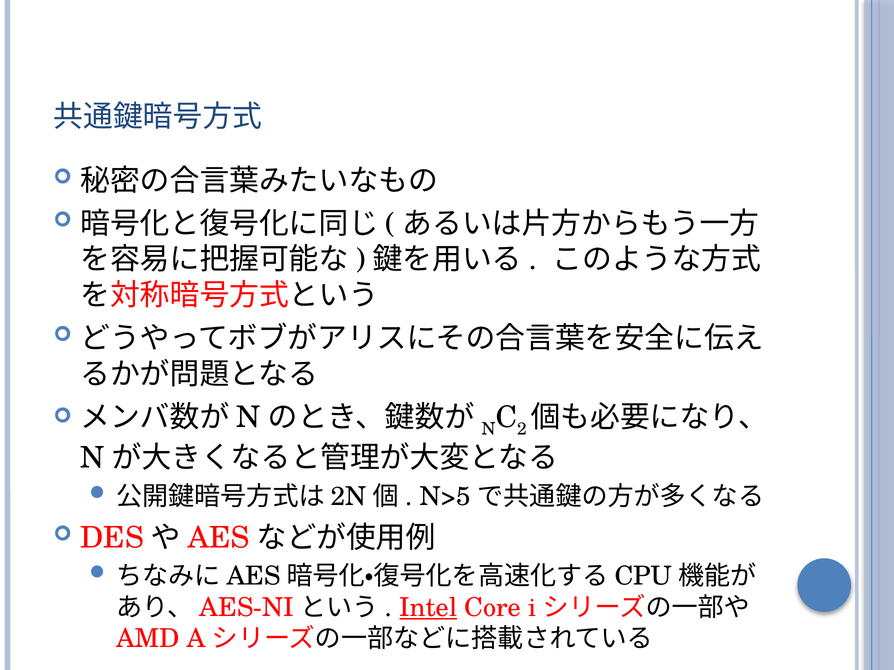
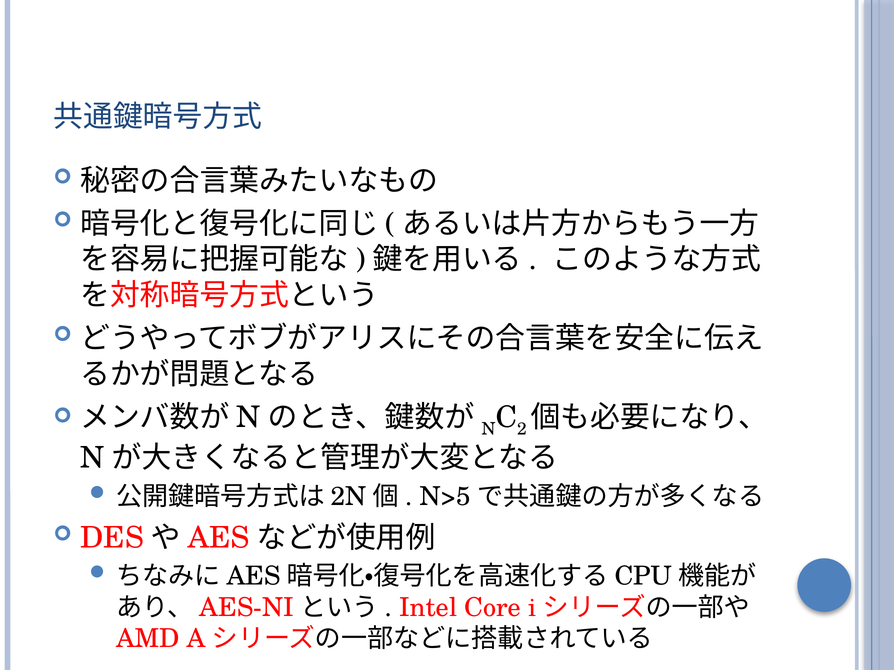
Intel underline: present -> none
